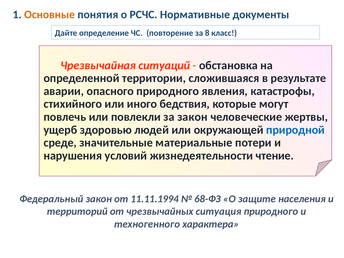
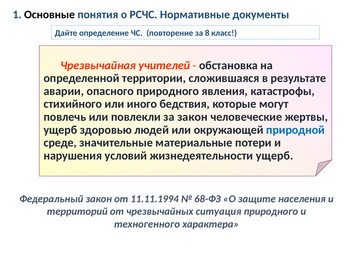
Основные colour: orange -> black
ситуаций: ситуаций -> учителей
жизнедеятельности чтение: чтение -> ущерб
